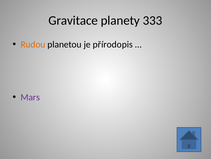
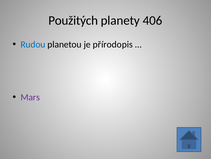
Gravitace: Gravitace -> Použitých
333: 333 -> 406
Rudou colour: orange -> blue
